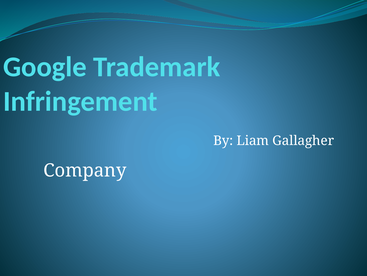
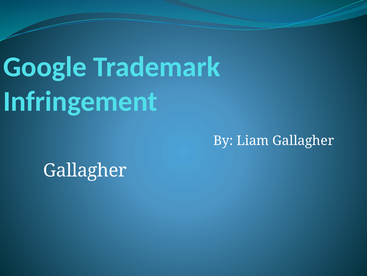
Company at (85, 170): Company -> Gallagher
